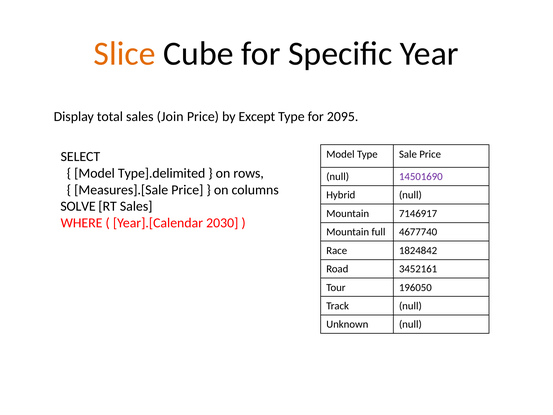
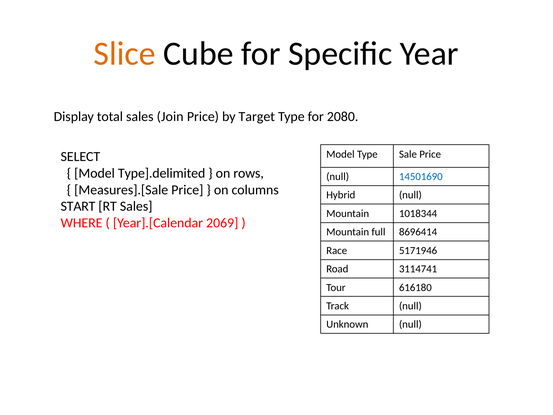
Except: Except -> Target
2095: 2095 -> 2080
14501690 colour: purple -> blue
SOLVE: SOLVE -> START
7146917: 7146917 -> 1018344
2030: 2030 -> 2069
4677740: 4677740 -> 8696414
1824842: 1824842 -> 5171946
3452161: 3452161 -> 3114741
196050: 196050 -> 616180
